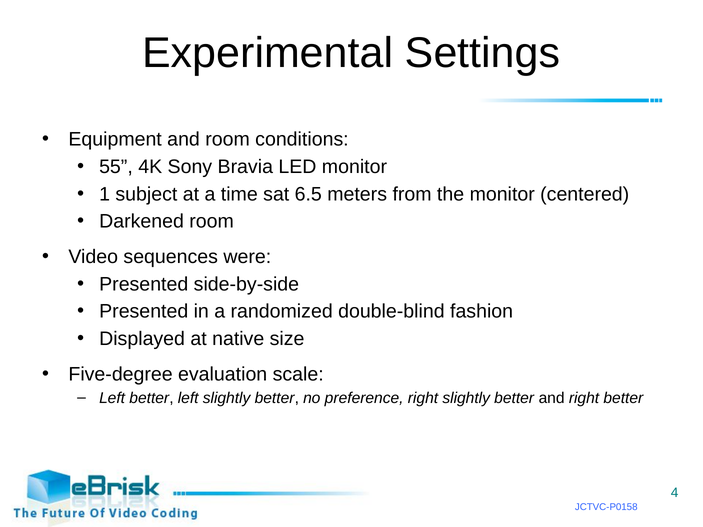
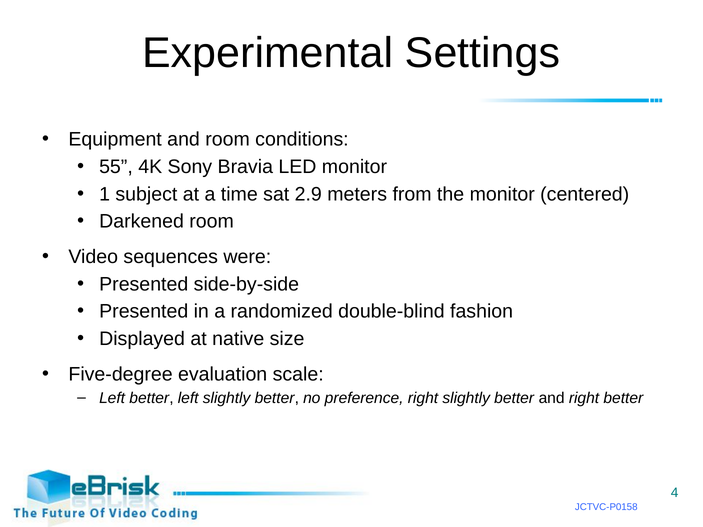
6.5: 6.5 -> 2.9
